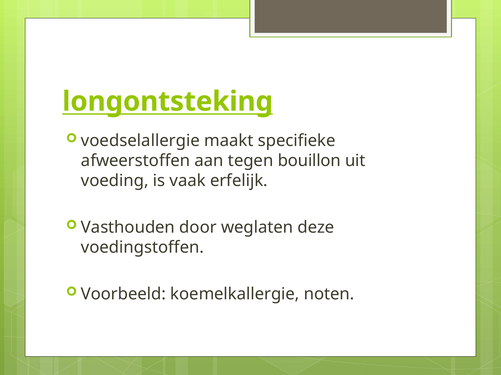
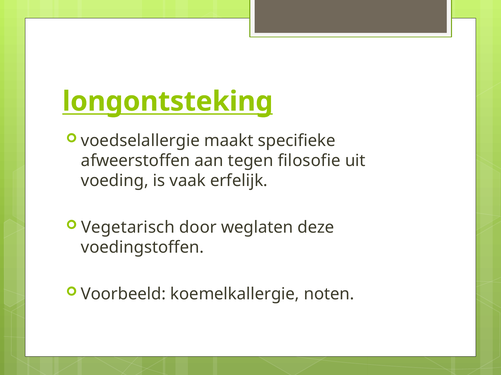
bouillon: bouillon -> filosofie
Vasthouden: Vasthouden -> Vegetarisch
